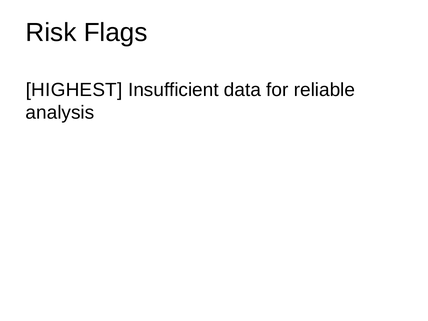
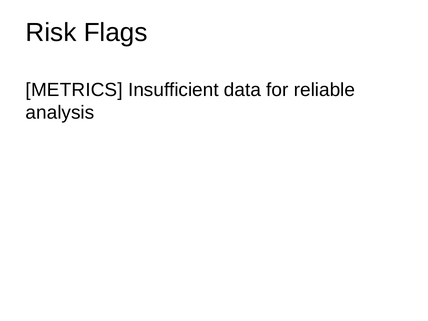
HIGHEST: HIGHEST -> METRICS
